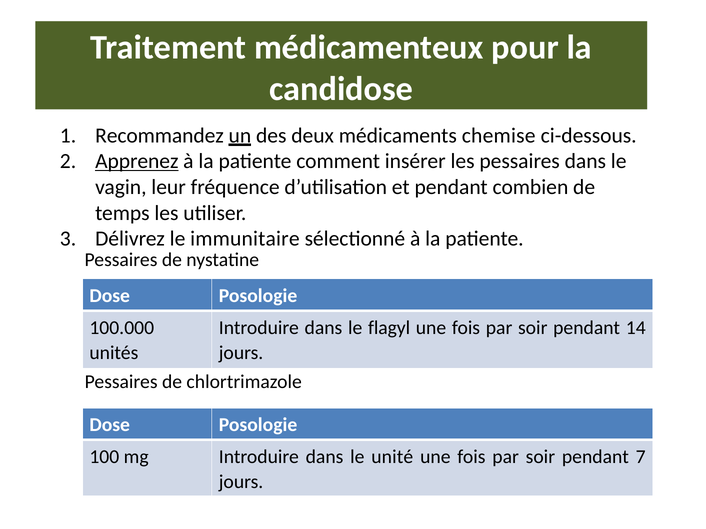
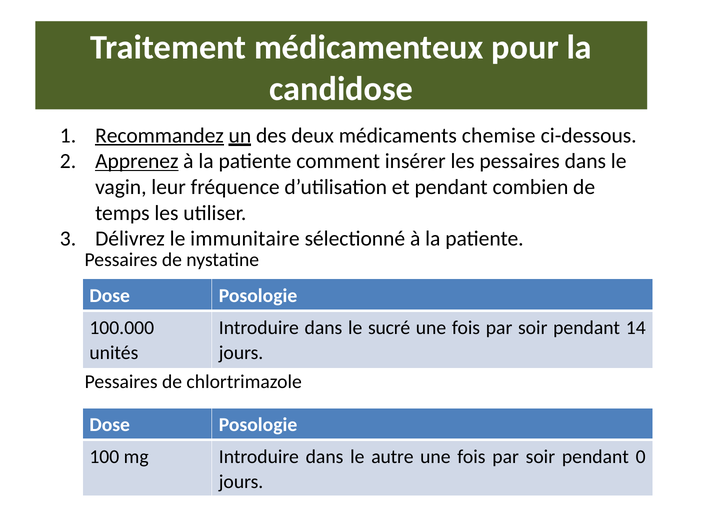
Recommandez underline: none -> present
flagyl: flagyl -> sucré
unité: unité -> autre
7: 7 -> 0
